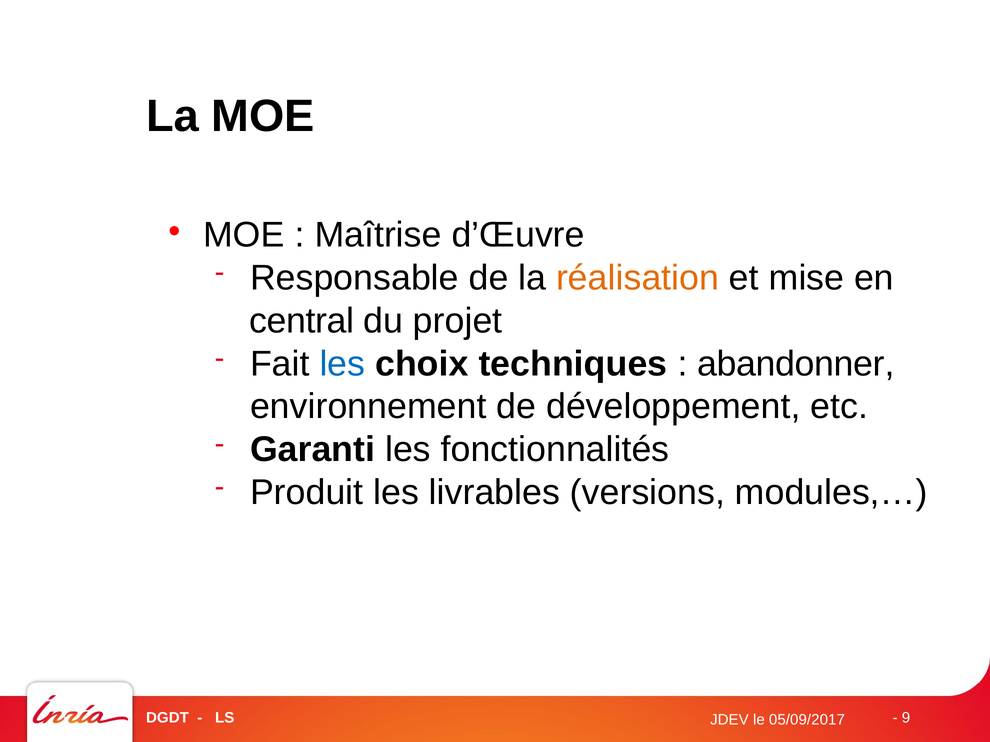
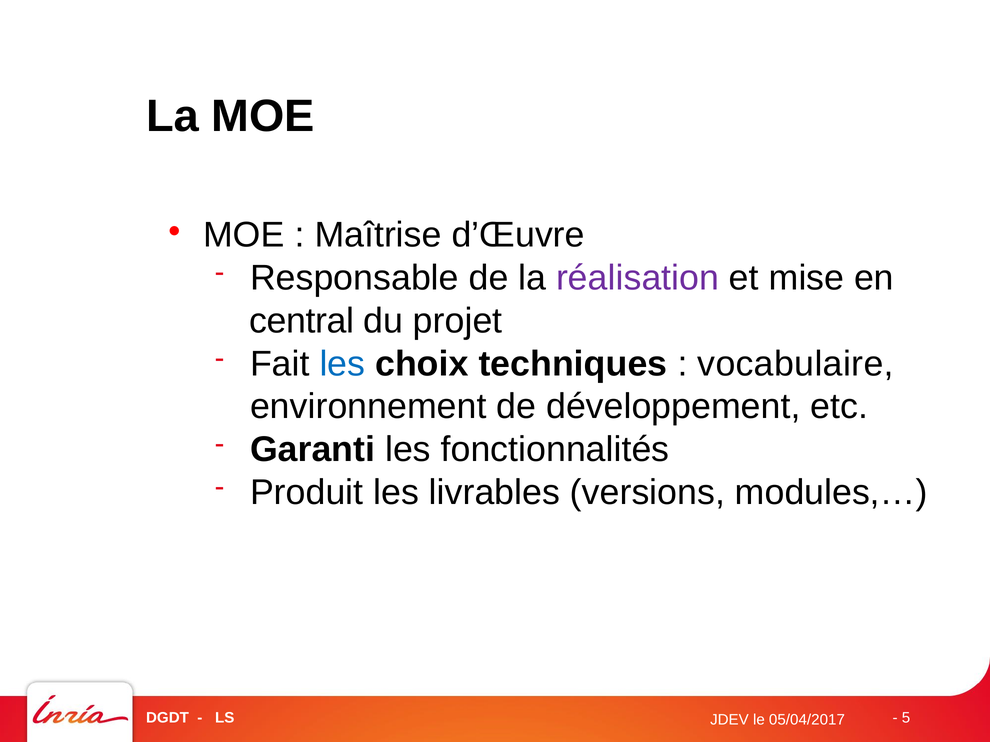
réalisation colour: orange -> purple
abandonner: abandonner -> vocabulaire
9: 9 -> 5
05/09/2017: 05/09/2017 -> 05/04/2017
